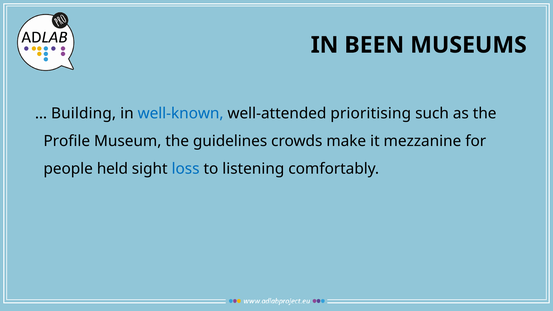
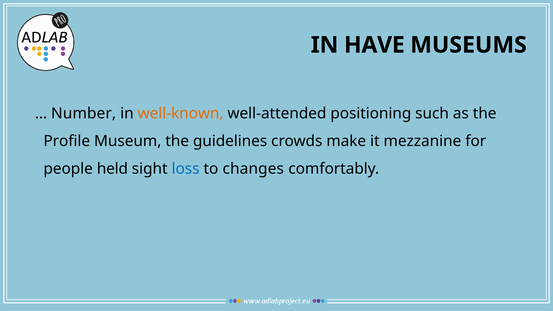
BEEN: BEEN -> HAVE
Building: Building -> Number
well-known colour: blue -> orange
prioritising: prioritising -> positioning
listening: listening -> changes
